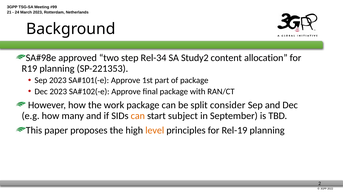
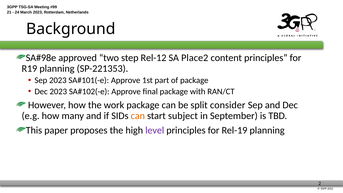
Rel-34: Rel-34 -> Rel-12
Study2: Study2 -> Place2
content allocation: allocation -> principles
level colour: orange -> purple
